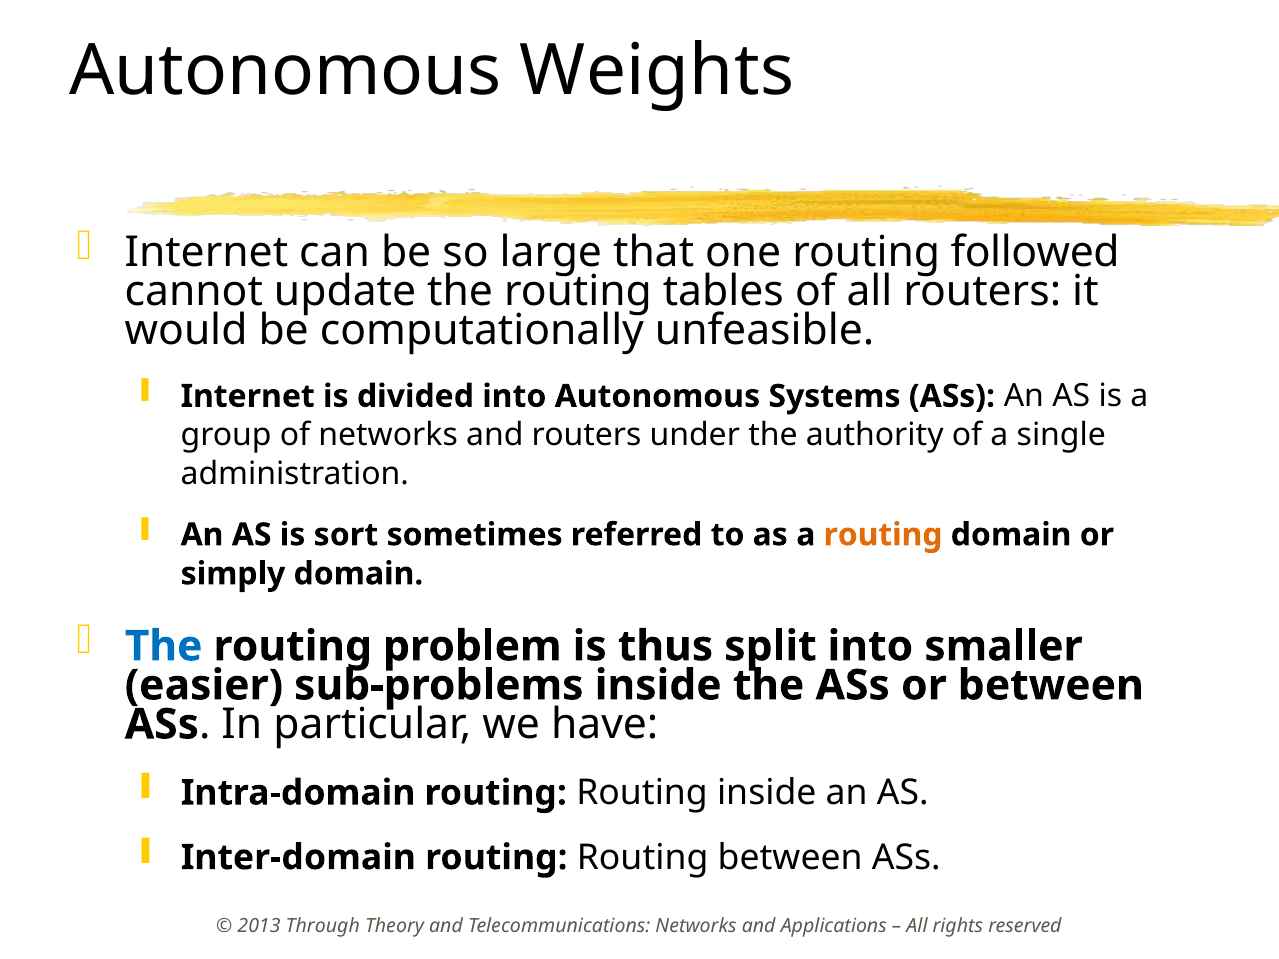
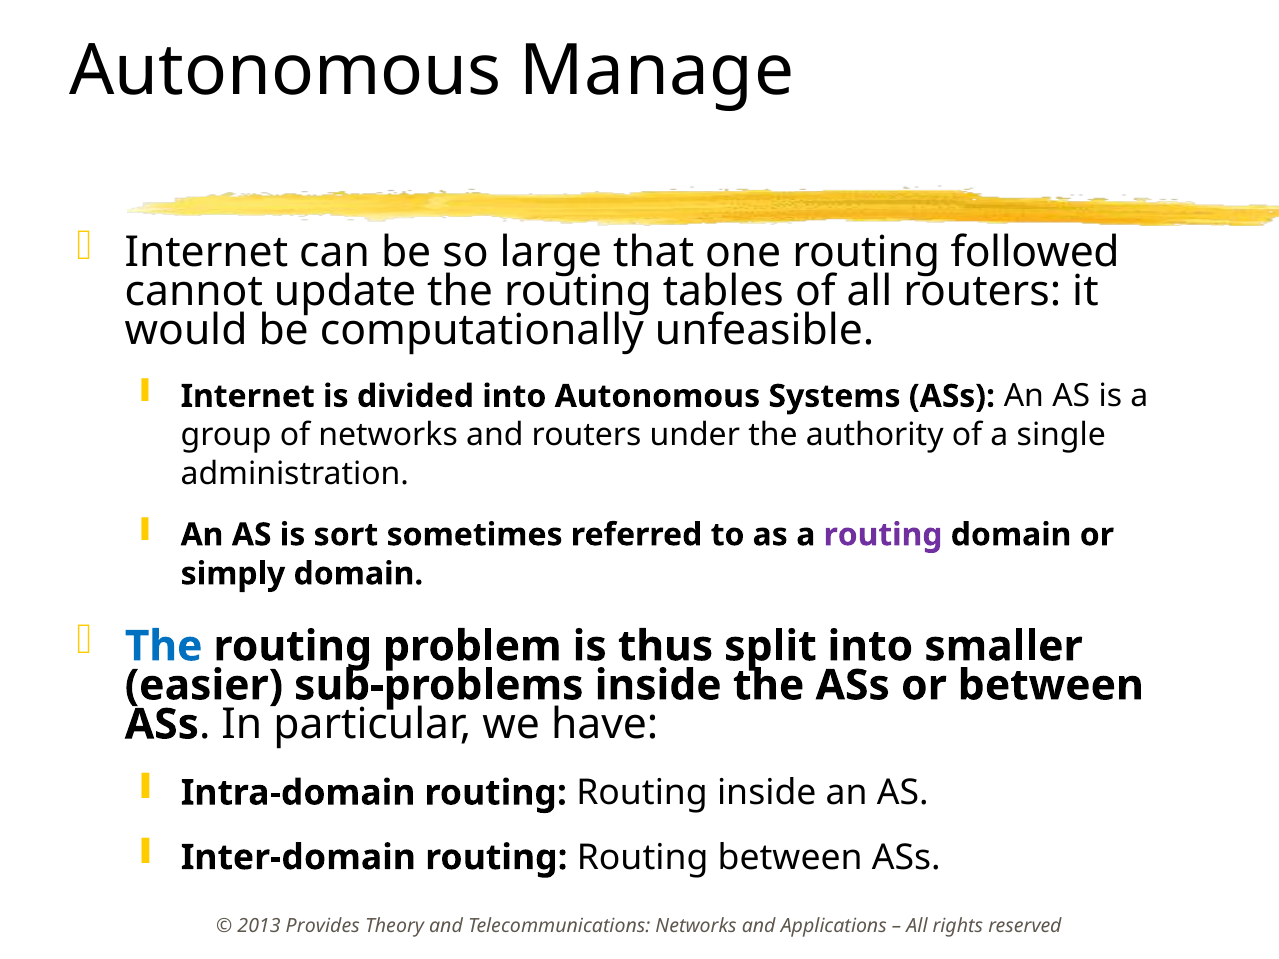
Weights: Weights -> Manage
routing at (883, 535) colour: orange -> purple
Through: Through -> Provides
